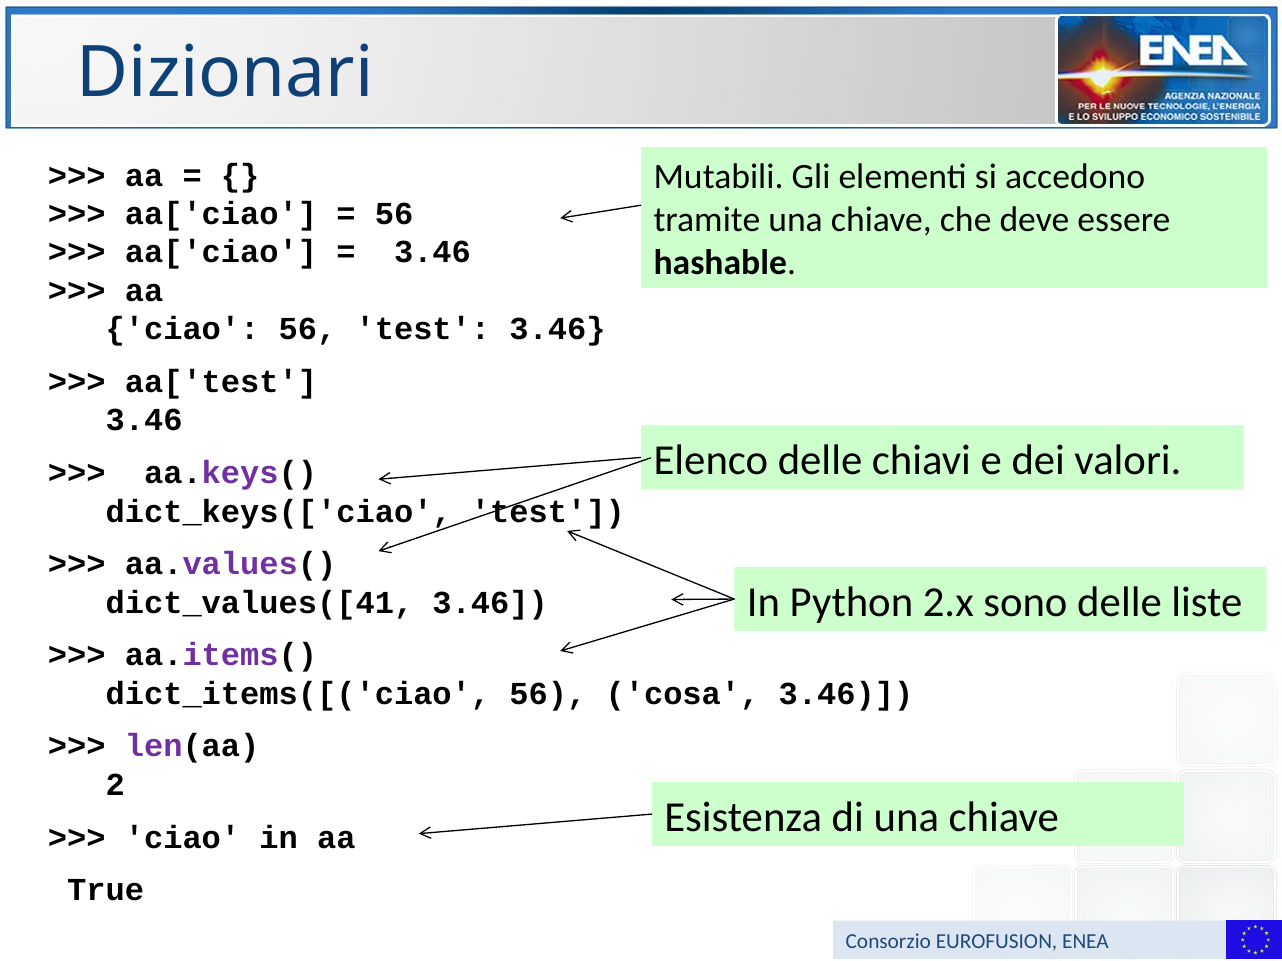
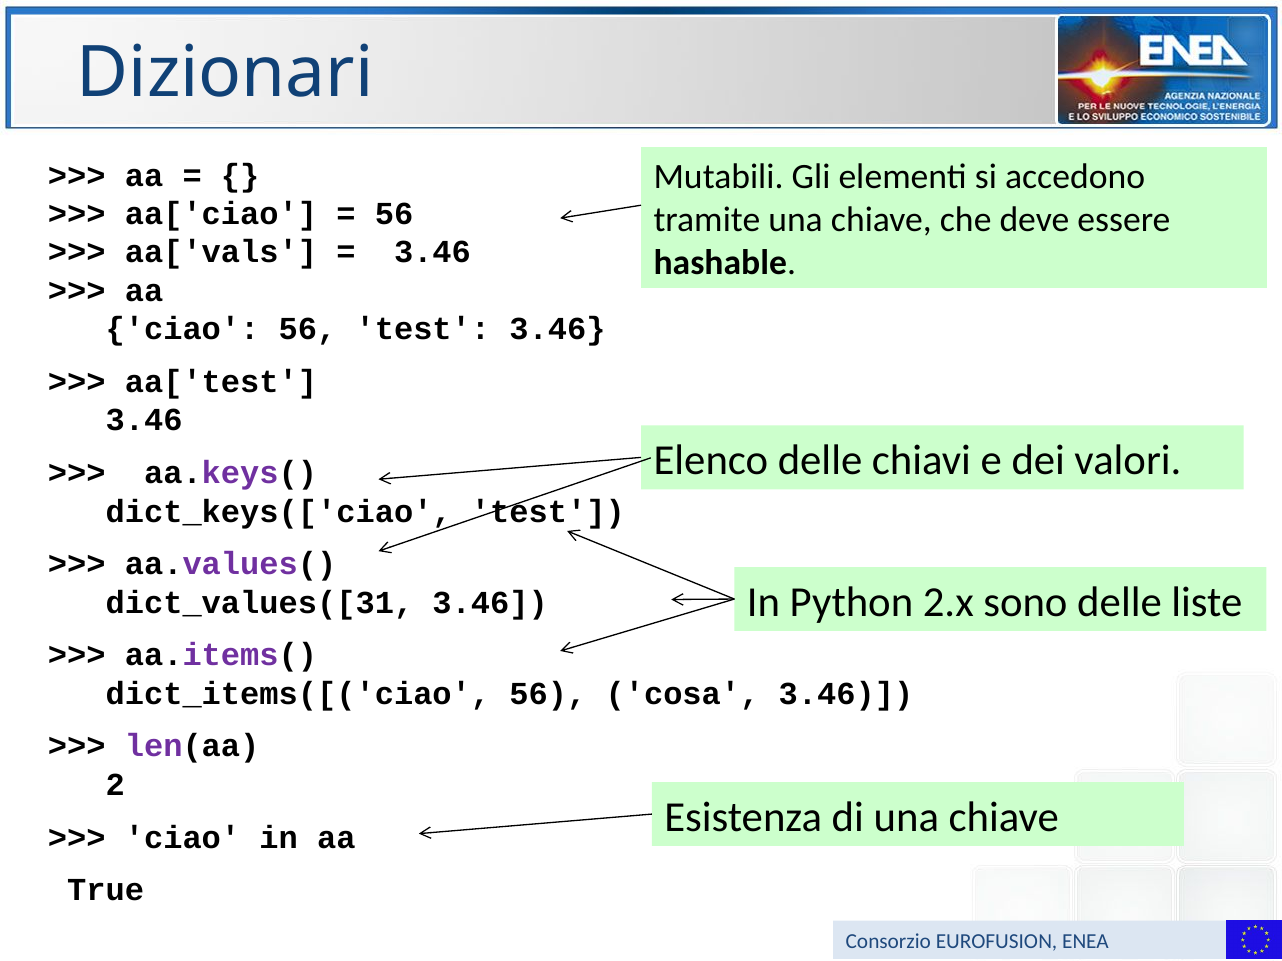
aa['ciao at (221, 253): aa['ciao -> aa['vals
dict_values([41: dict_values([41 -> dict_values([31
